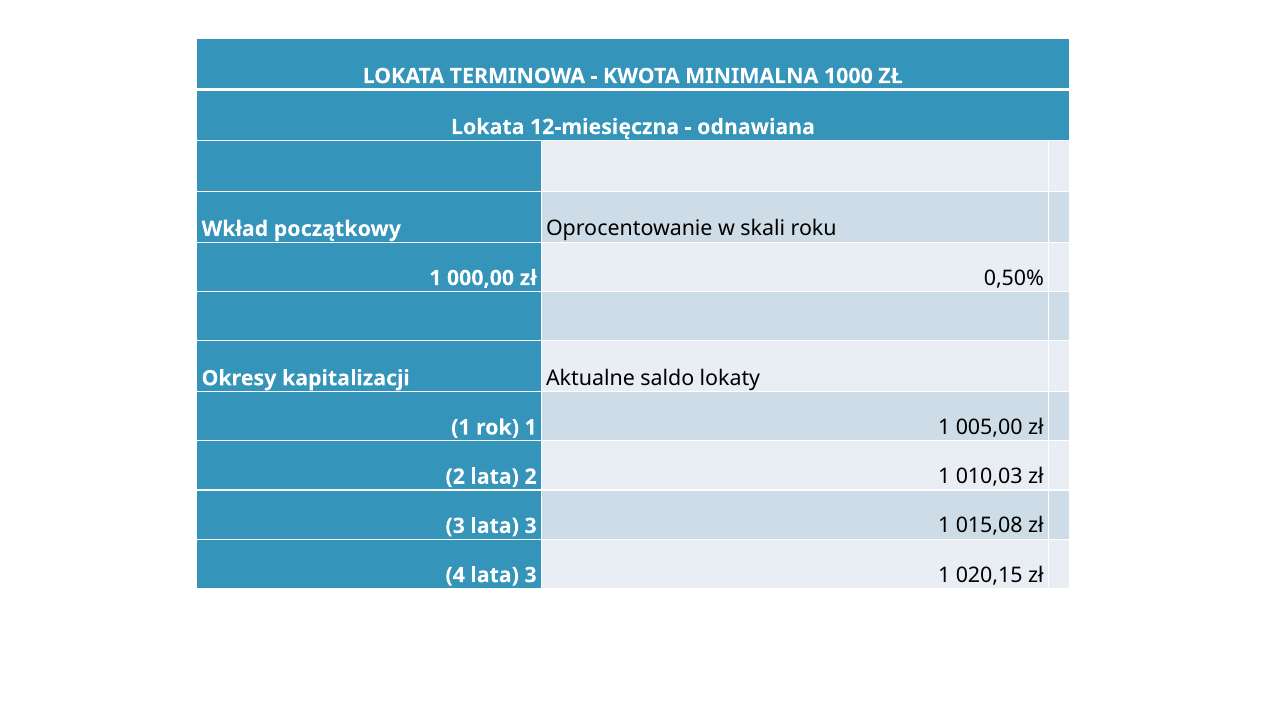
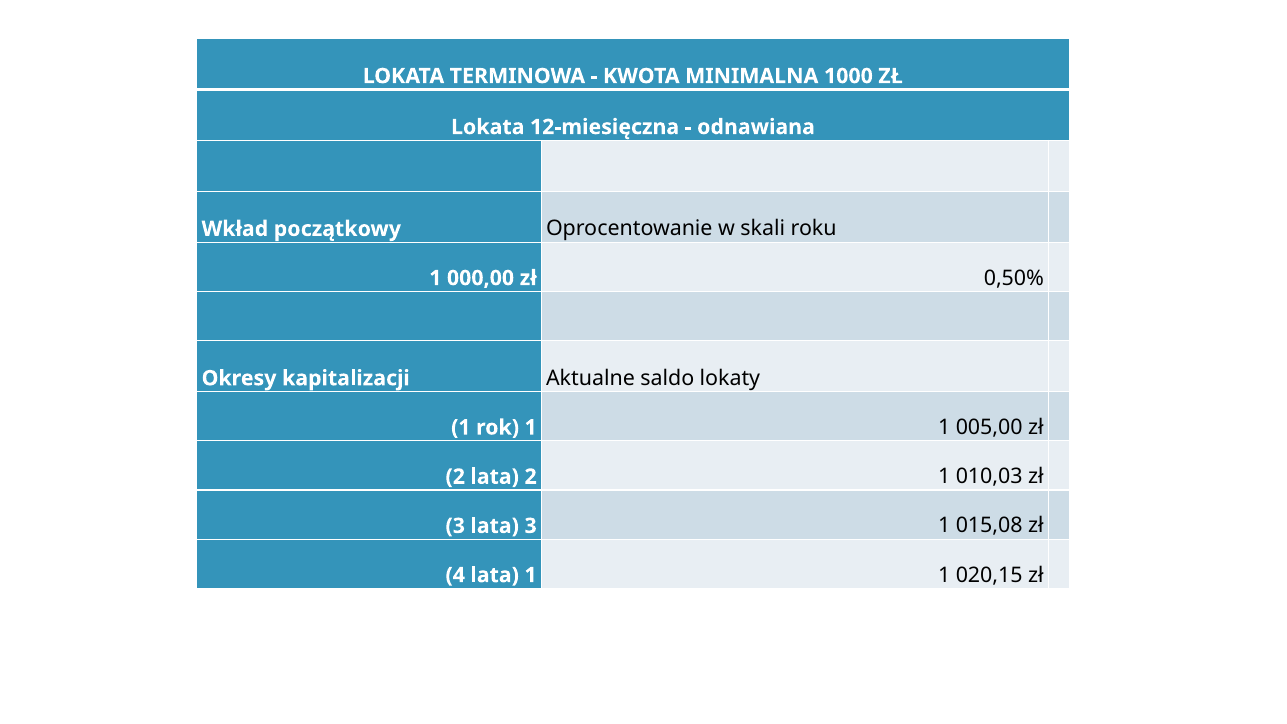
4 lata 3: 3 -> 1
